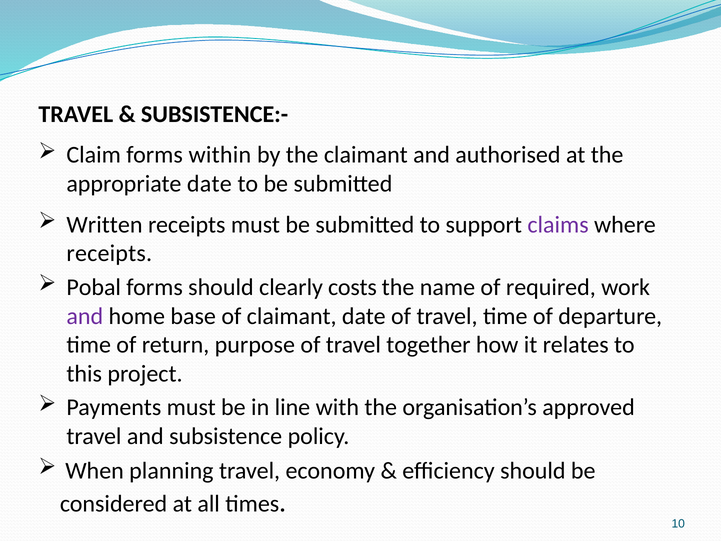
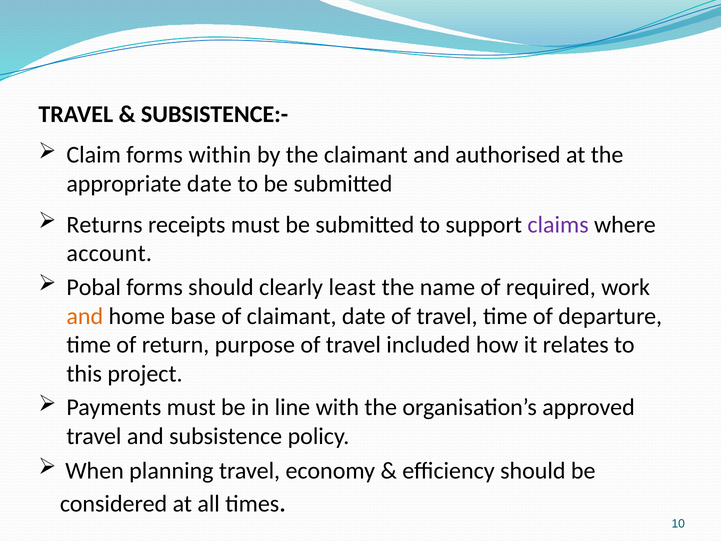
Written: Written -> Returns
receipts at (109, 253): receipts -> account
costs: costs -> least
and at (85, 316) colour: purple -> orange
together: together -> included
